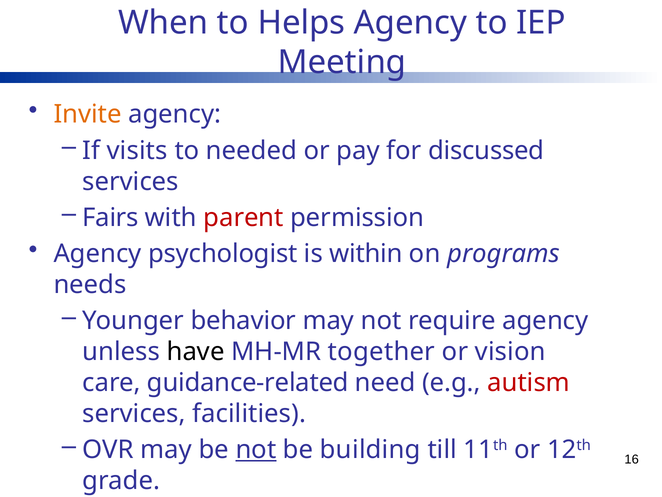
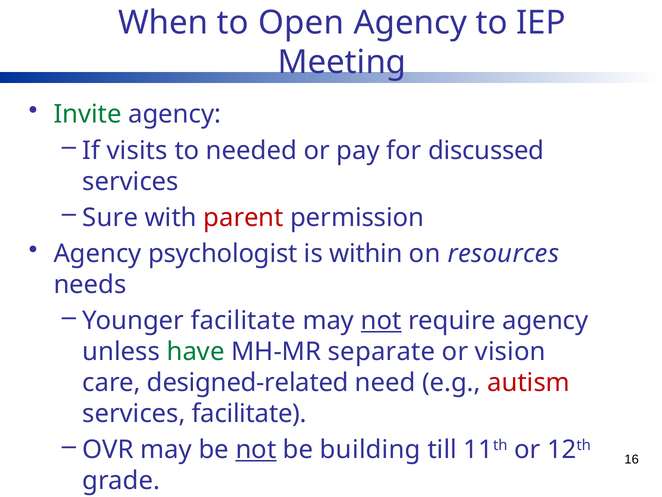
Helps: Helps -> Open
Invite at (88, 114) colour: orange -> green
Fairs: Fairs -> Sure
programs: programs -> resources
Younger behavior: behavior -> facilitate
not at (381, 320) underline: none -> present
have colour: black -> green
together: together -> separate
guidance-related: guidance-related -> designed-related
services facilities: facilities -> facilitate
